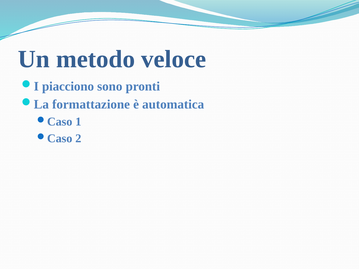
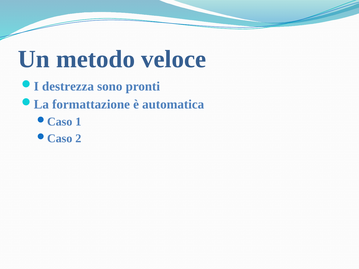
piacciono: piacciono -> destrezza
